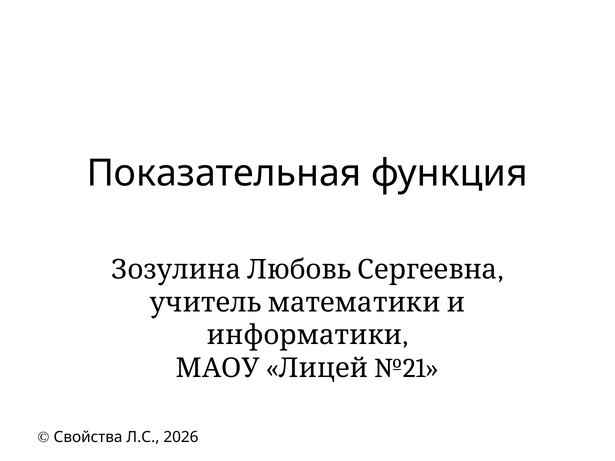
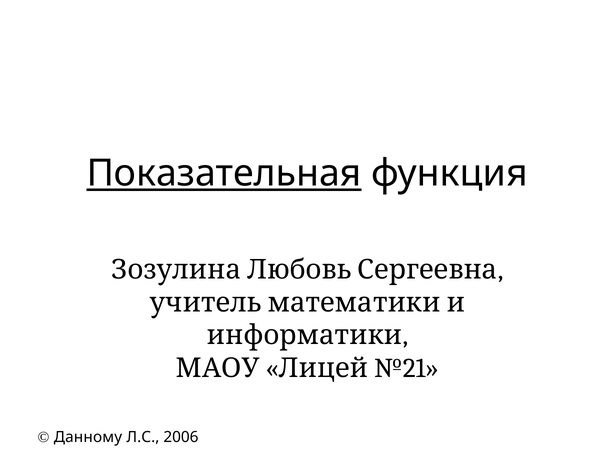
Показательная underline: none -> present
Свойства: Свойства -> Данному
2026: 2026 -> 2006
